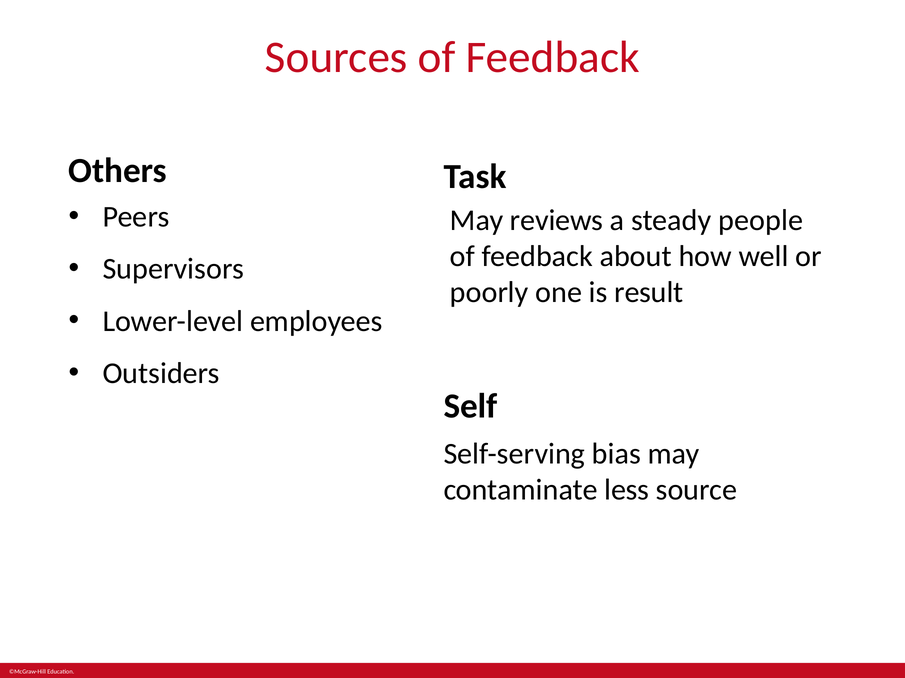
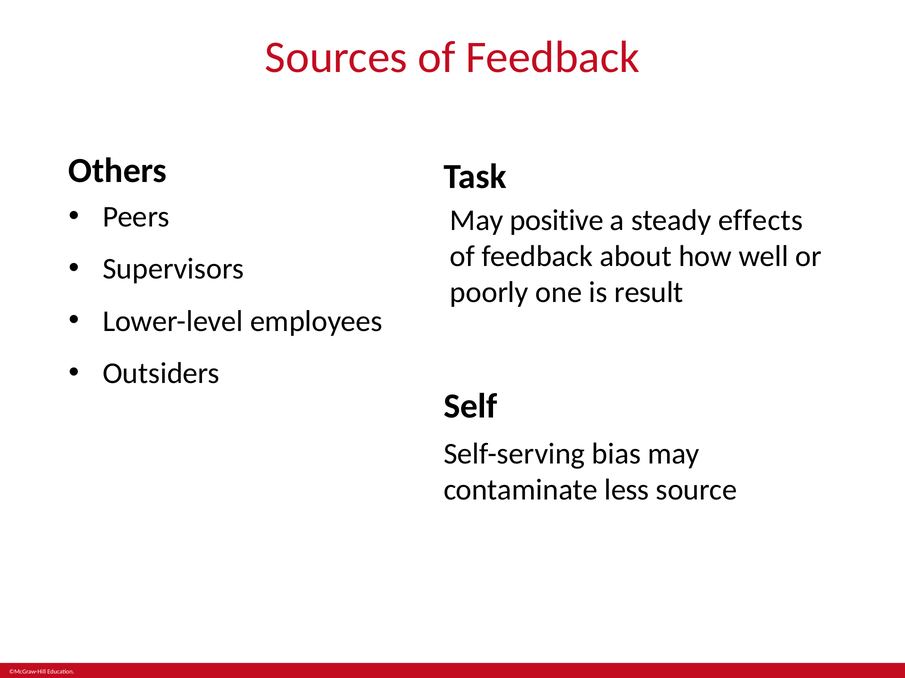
reviews: reviews -> positive
people: people -> effects
